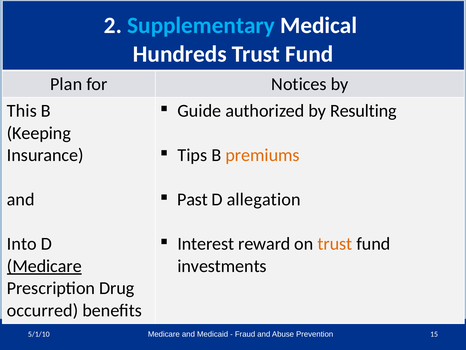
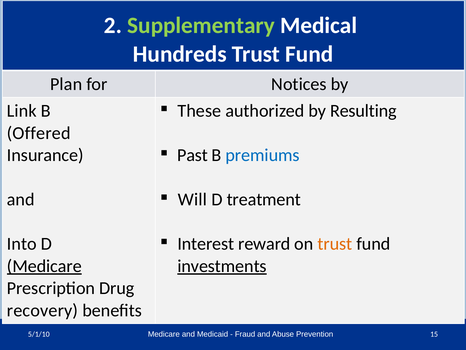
Supplementary colour: light blue -> light green
Guide: Guide -> These
This: This -> Link
Keeping: Keeping -> Offered
Tips: Tips -> Past
premiums colour: orange -> blue
Past: Past -> Will
allegation: allegation -> treatment
investments underline: none -> present
occurred: occurred -> recovery
